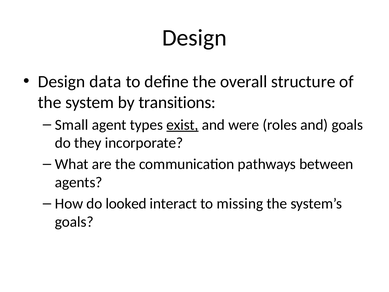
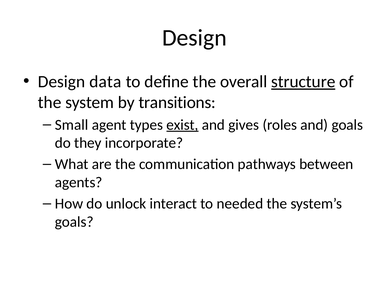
structure underline: none -> present
were: were -> gives
looked: looked -> unlock
missing: missing -> needed
